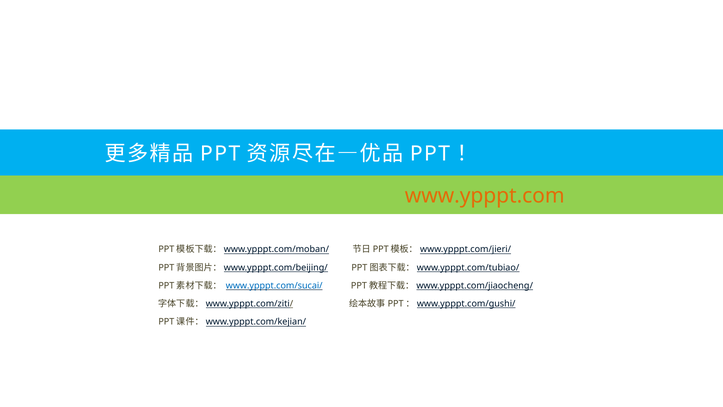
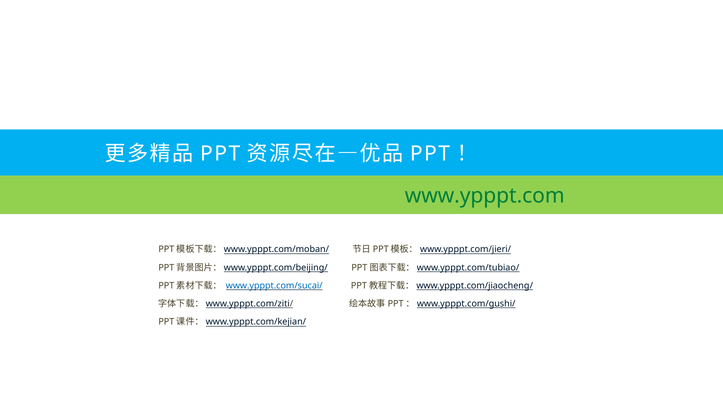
www.ypppt.com colour: orange -> green
